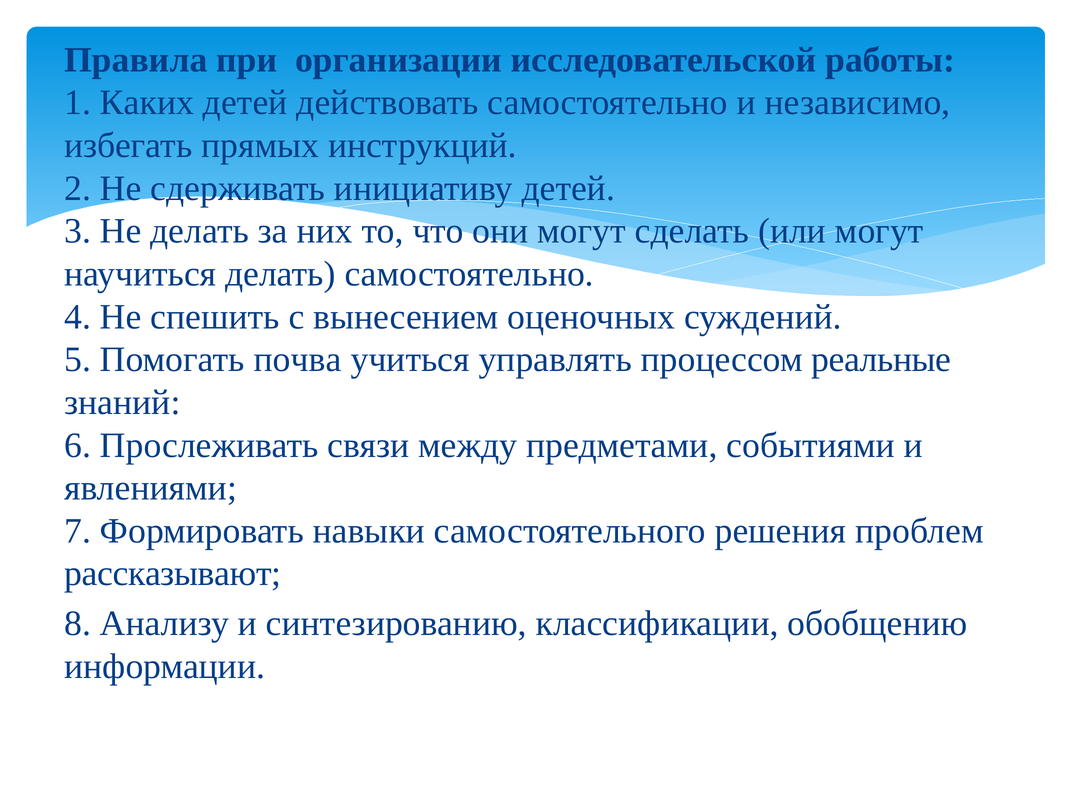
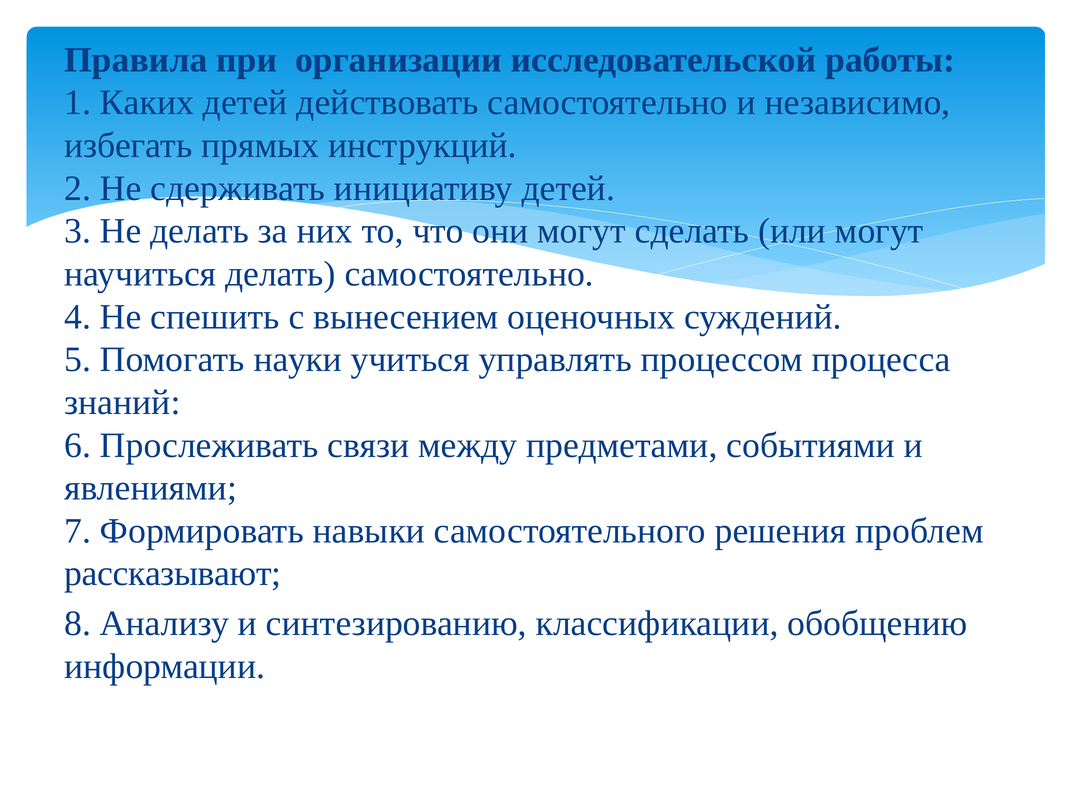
почва: почва -> науки
реальные: реальные -> процесса
